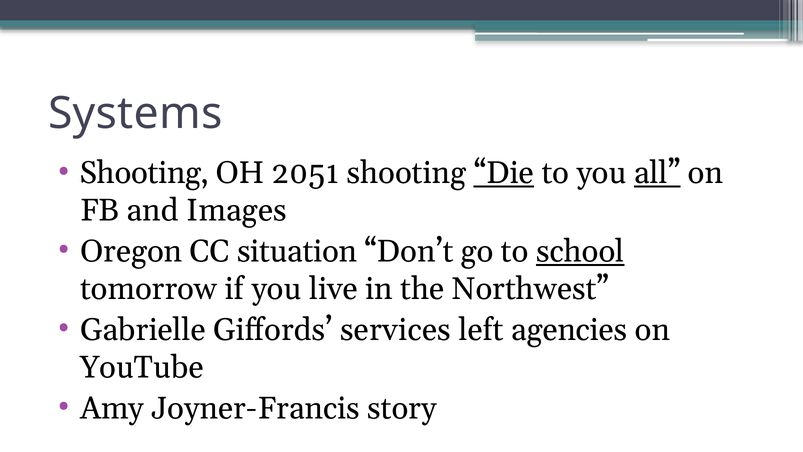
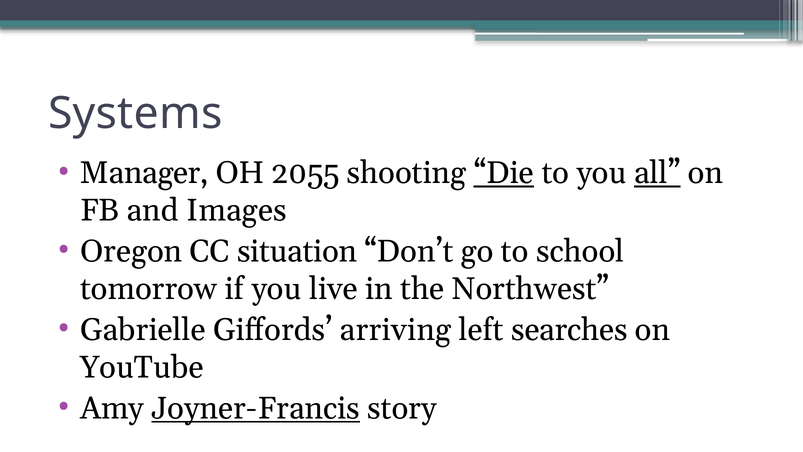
Shooting at (144, 173): Shooting -> Manager
2051: 2051 -> 2055
school underline: present -> none
services: services -> arriving
agencies: agencies -> searches
Joyner-Francis underline: none -> present
